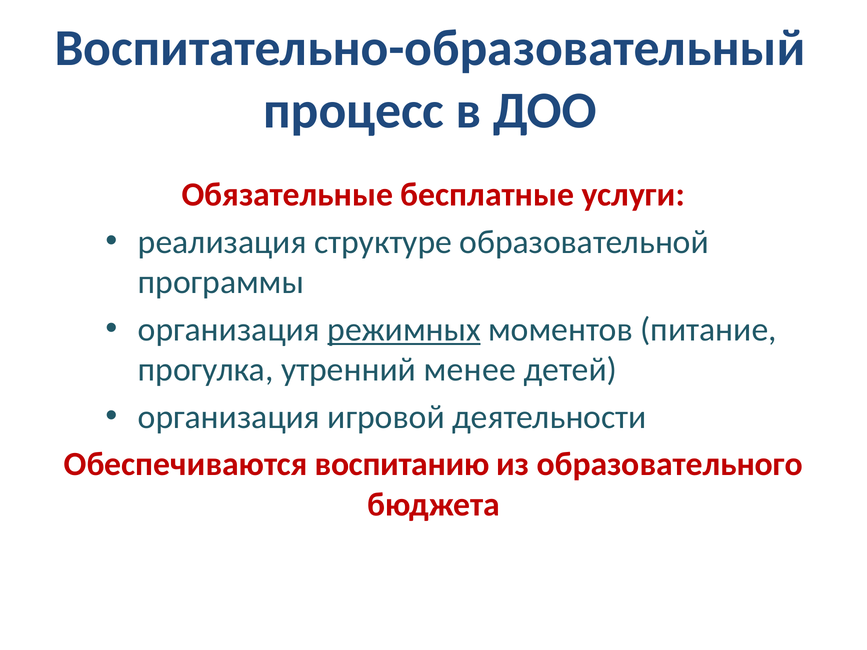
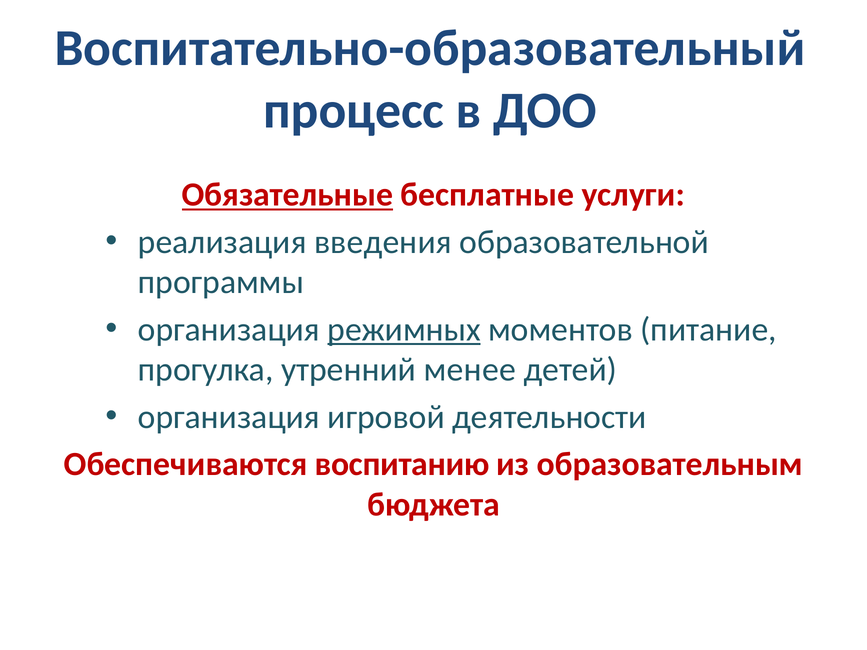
Обязательные underline: none -> present
структуре: структуре -> введения
образовательного: образовательного -> образовательным
